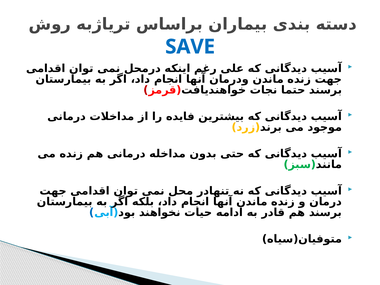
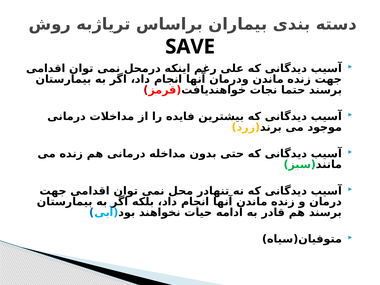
SAVE colour: blue -> black
